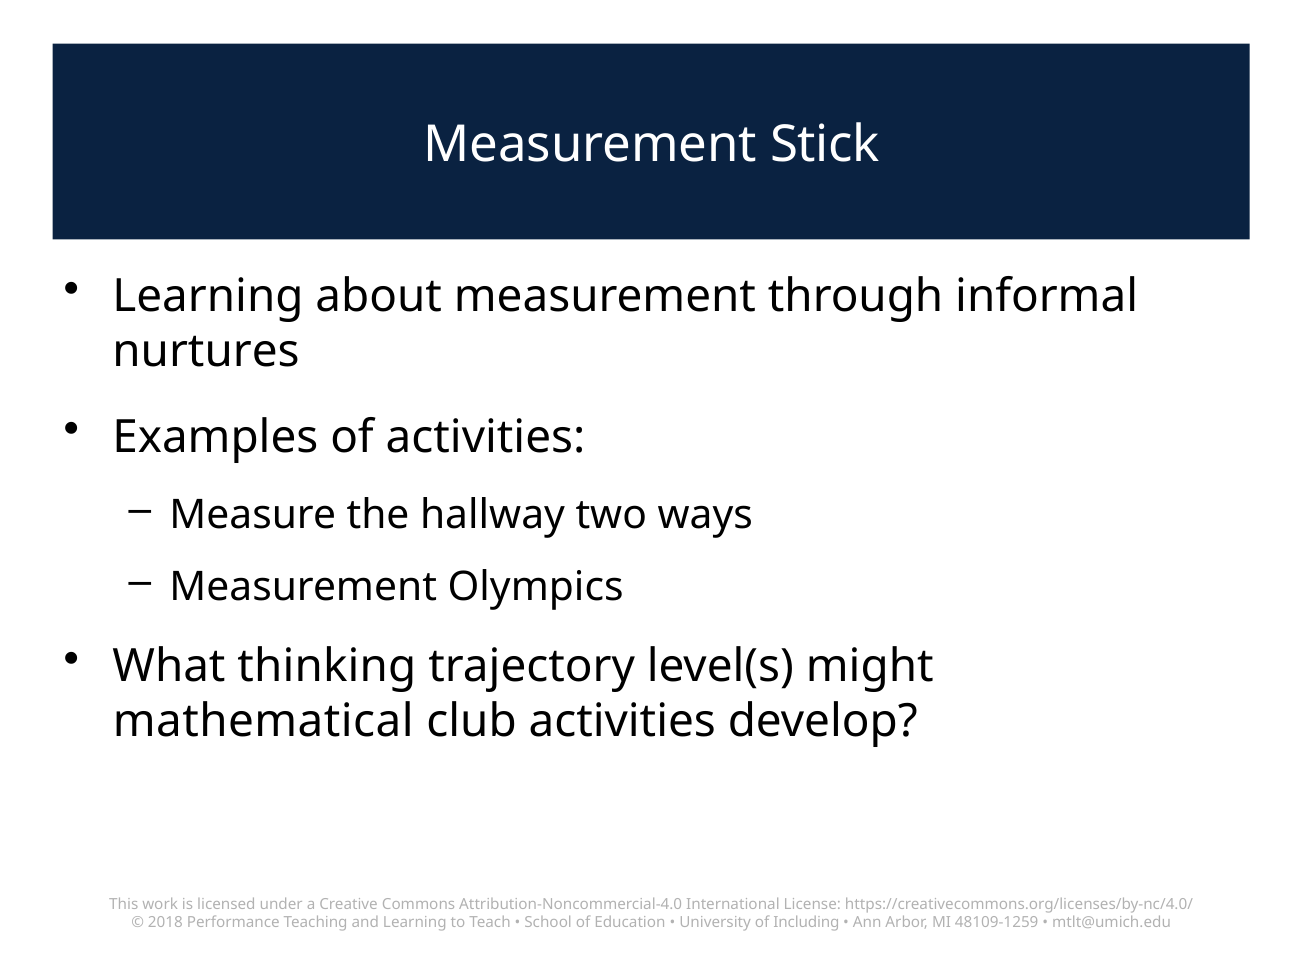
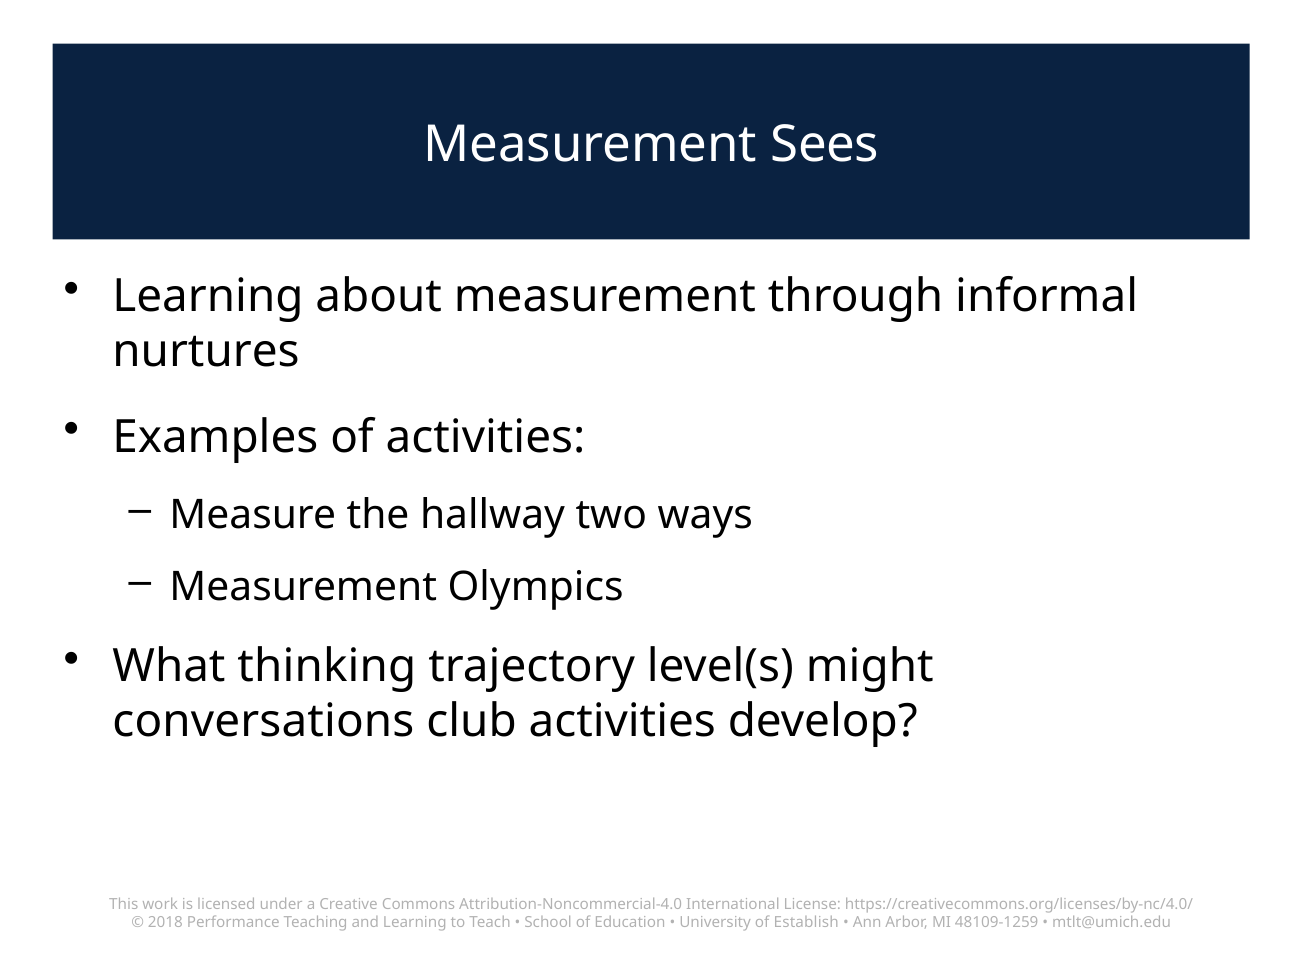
Stick: Stick -> Sees
mathematical: mathematical -> conversations
Including: Including -> Establish
